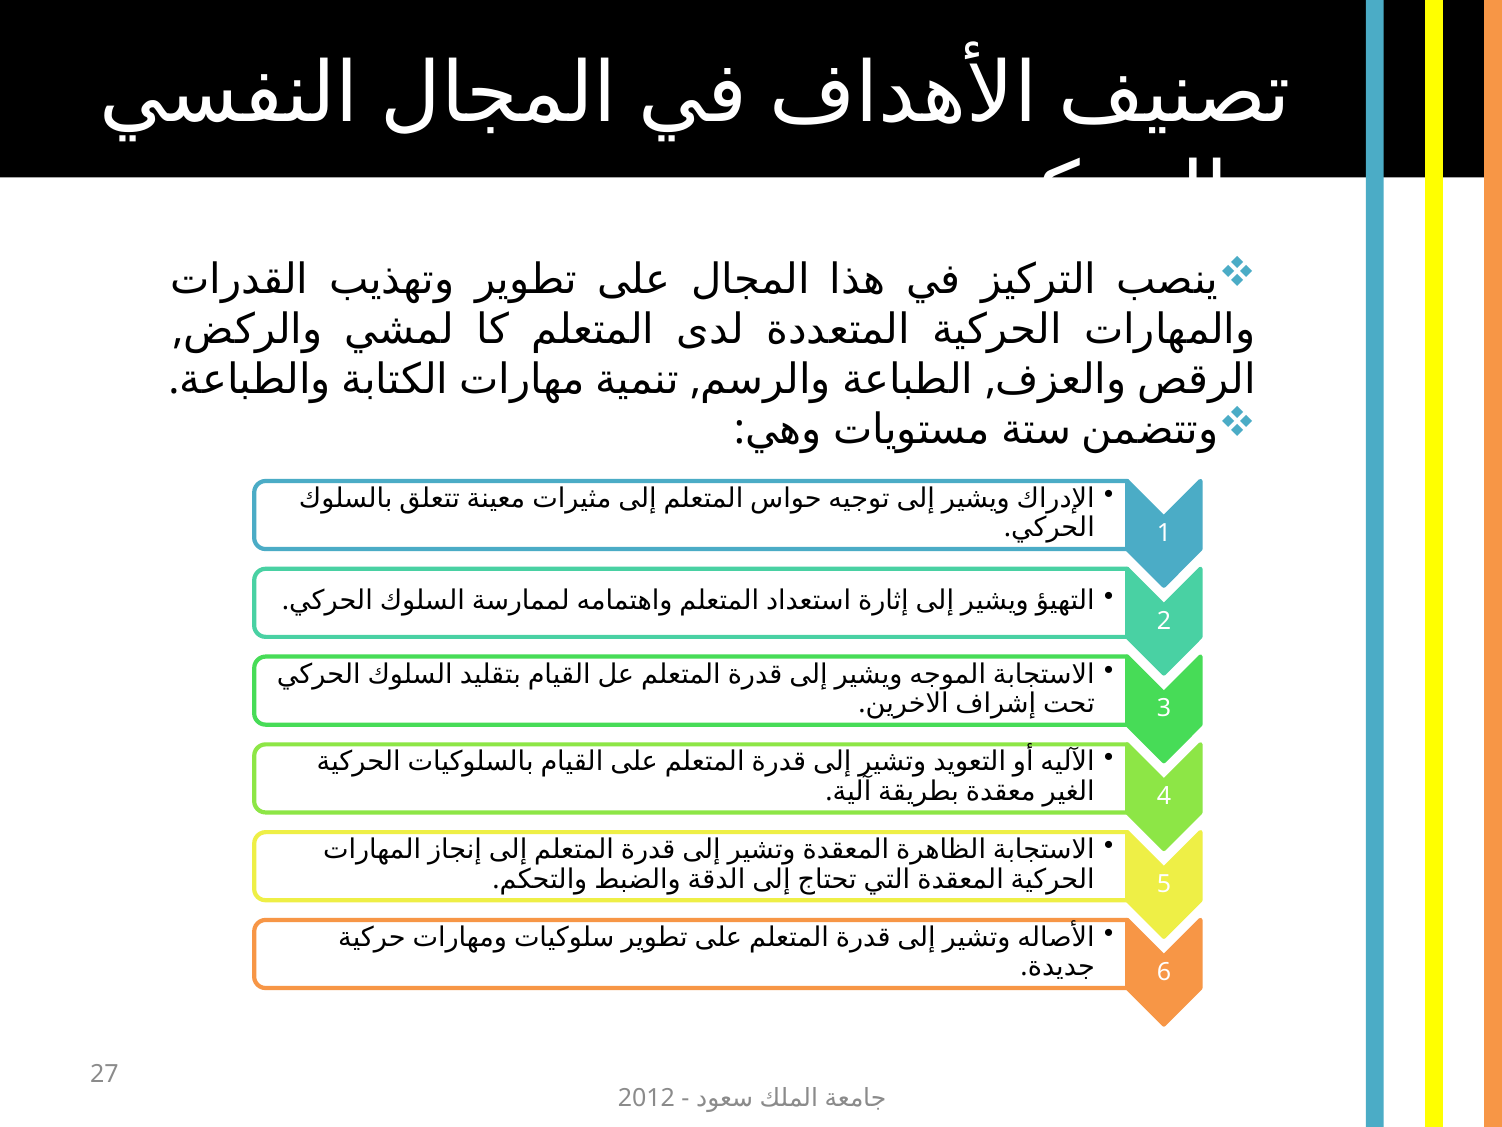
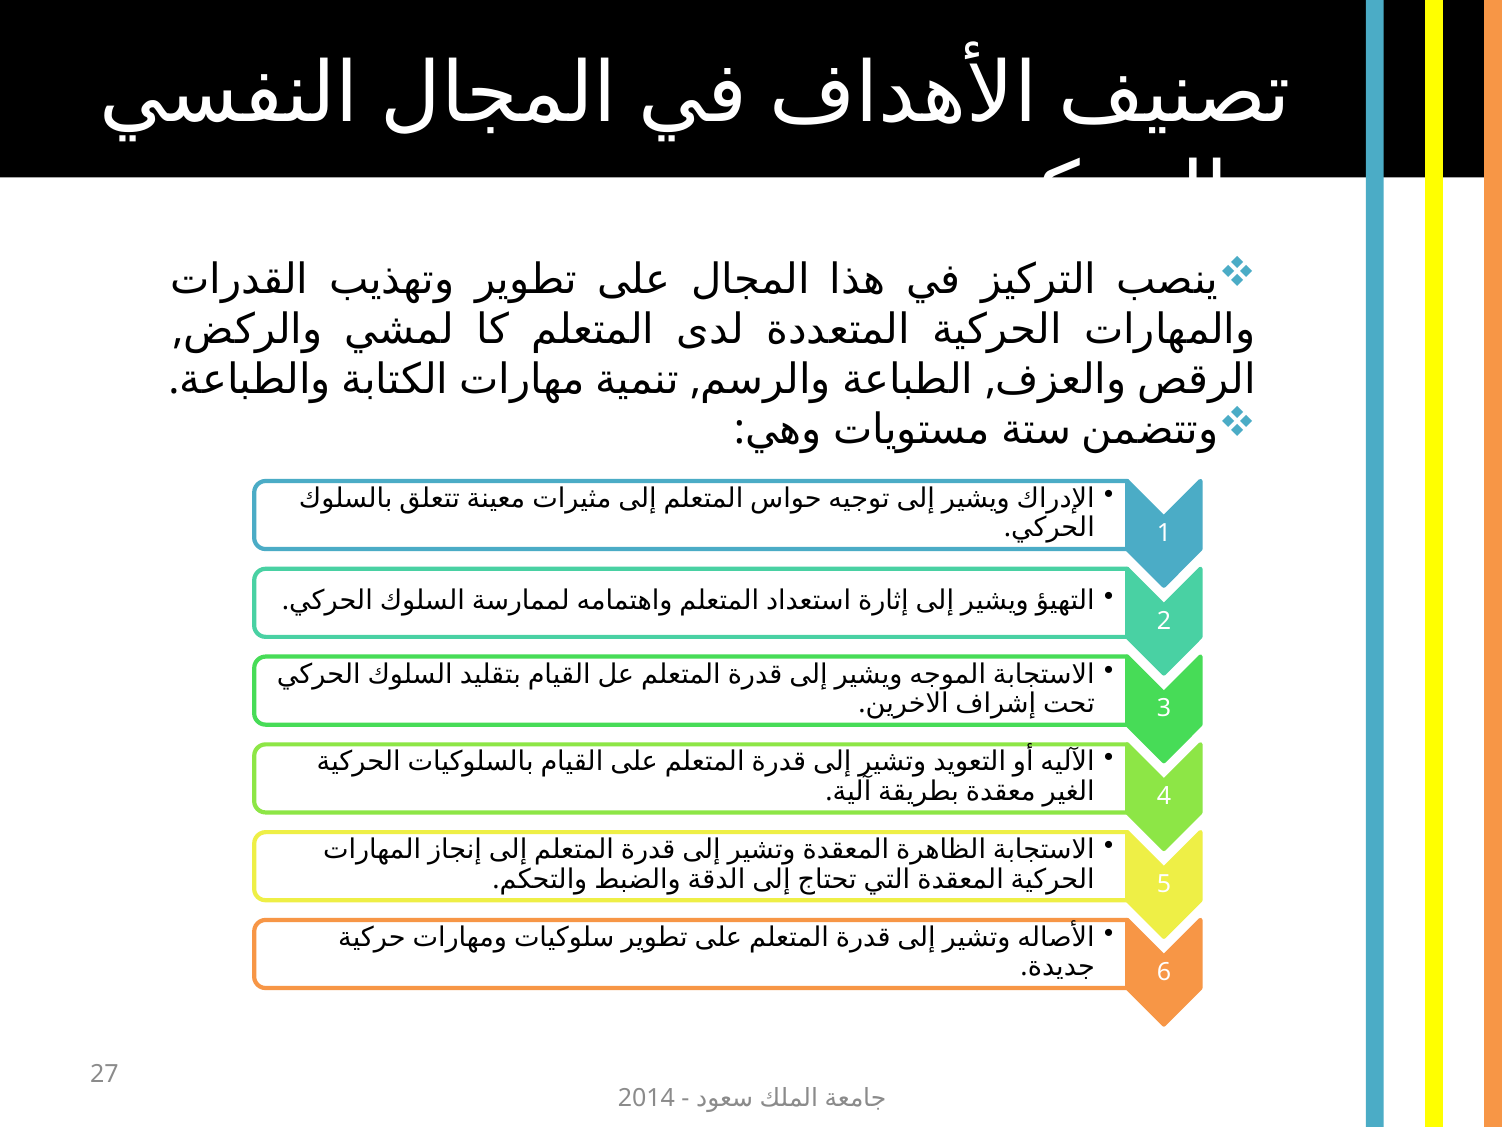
2012: 2012 -> 2014
